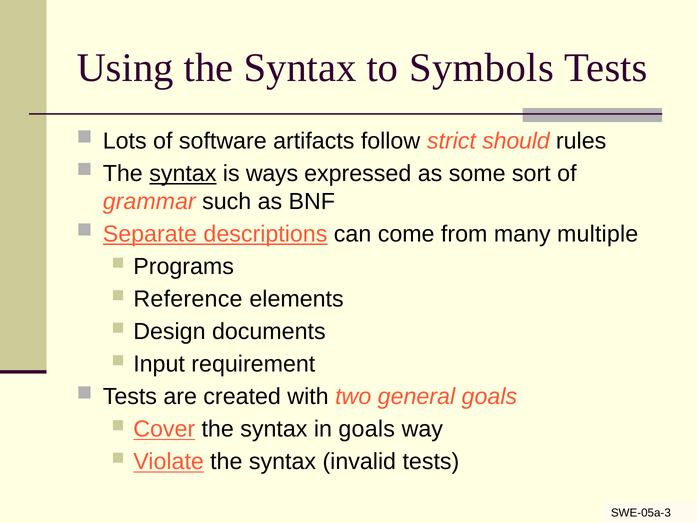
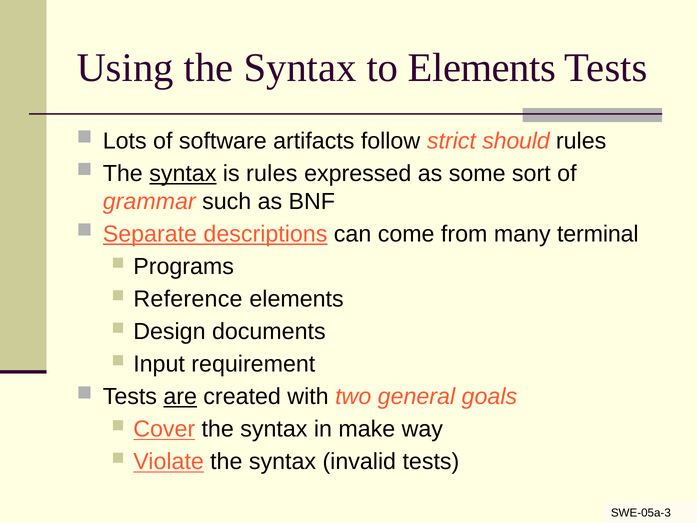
to Symbols: Symbols -> Elements
is ways: ways -> rules
multiple: multiple -> terminal
are underline: none -> present
in goals: goals -> make
